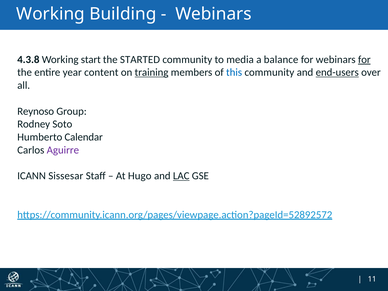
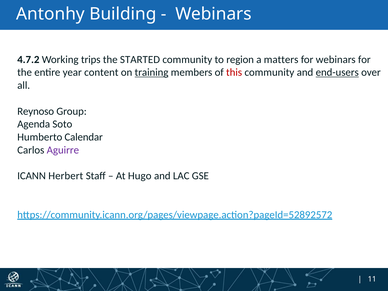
Working at (50, 14): Working -> Antonhy
4.3.8: 4.3.8 -> 4.7.2
start: start -> trips
media: media -> region
balance: balance -> matters
for at (364, 59) underline: present -> none
this colour: blue -> red
Rodney: Rodney -> Agenda
Sissesar: Sissesar -> Herbert
LAC underline: present -> none
